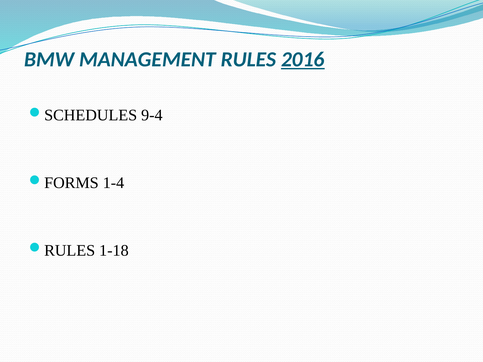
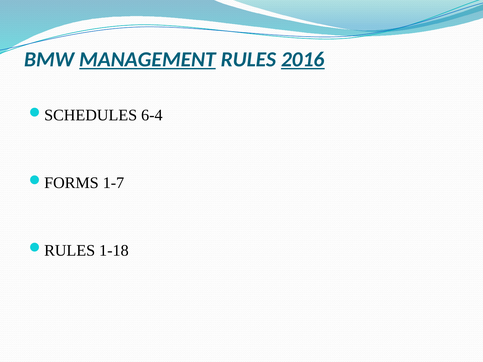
MANAGEMENT underline: none -> present
9-4: 9-4 -> 6-4
1-4: 1-4 -> 1-7
